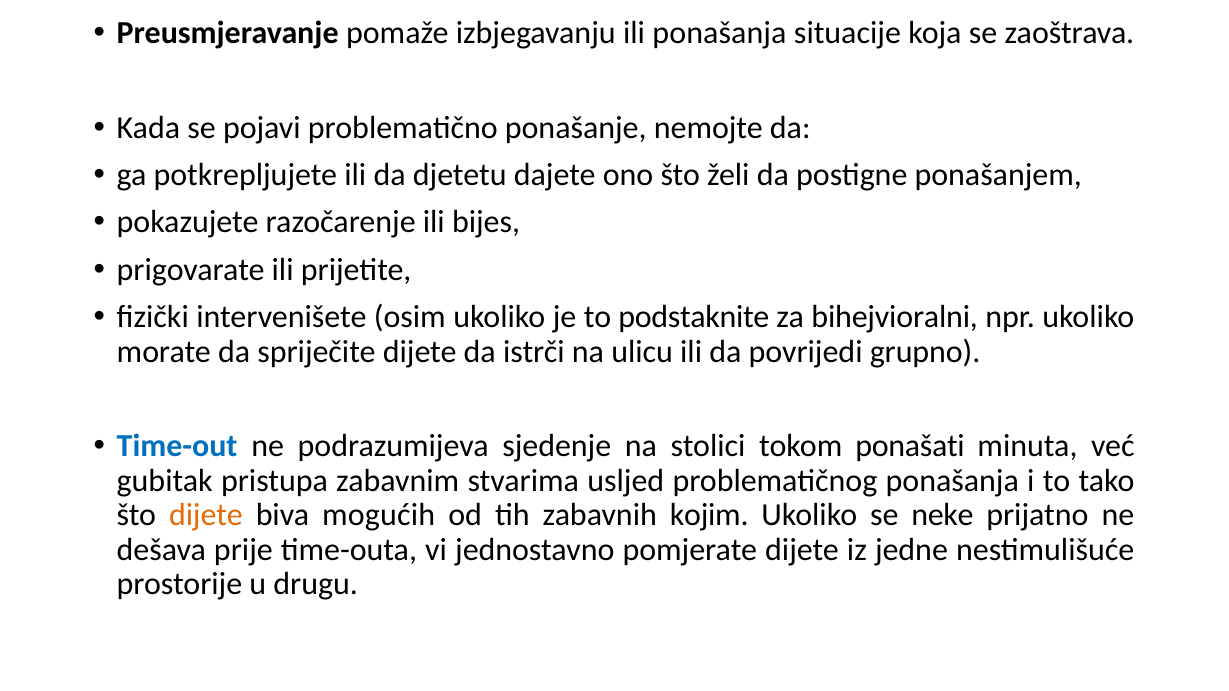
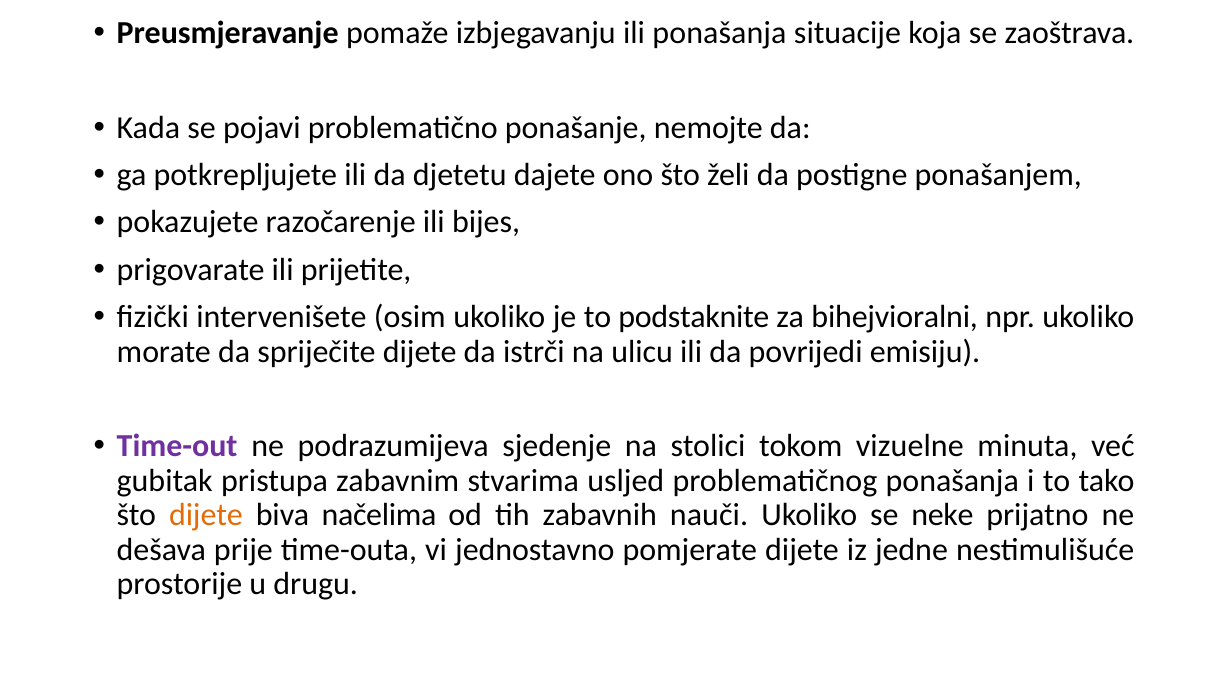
grupno: grupno -> emisiju
Time-out colour: blue -> purple
ponašati: ponašati -> vizuelne
mogućih: mogućih -> načelima
kojim: kojim -> nauči
